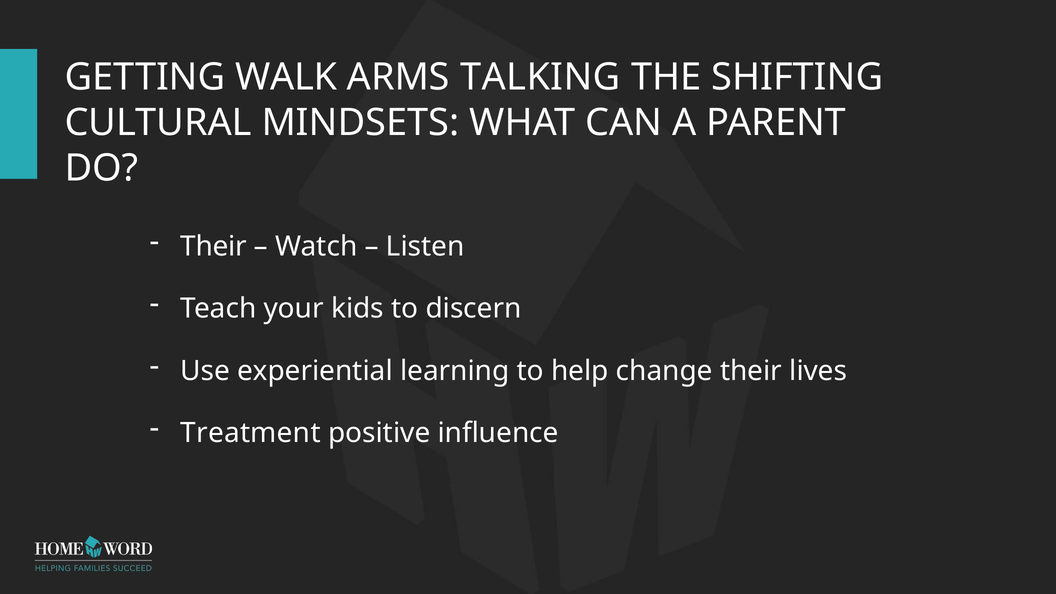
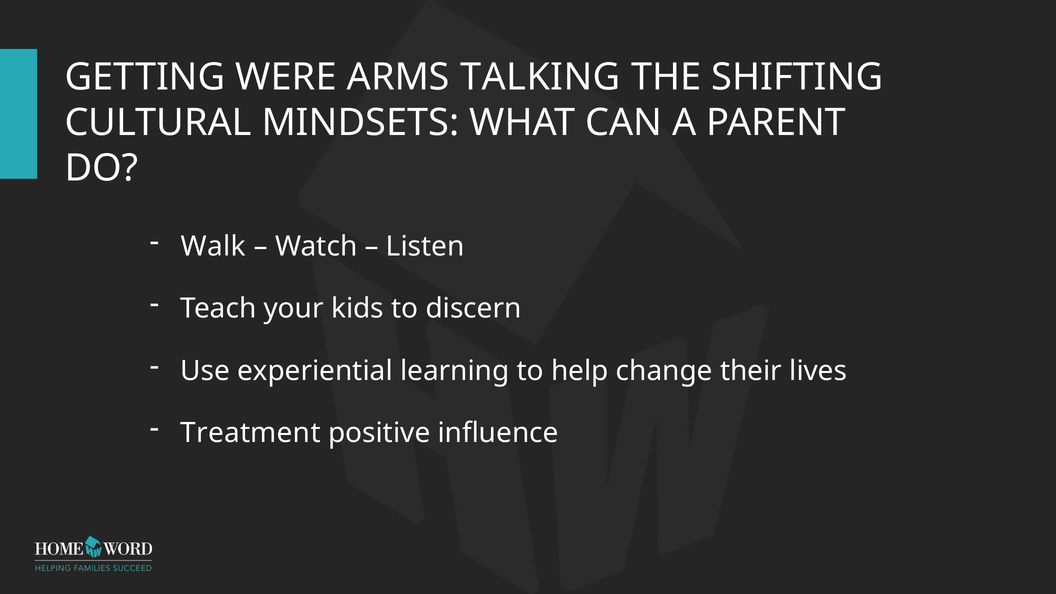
WALK: WALK -> WERE
Their at (214, 246): Their -> Walk
